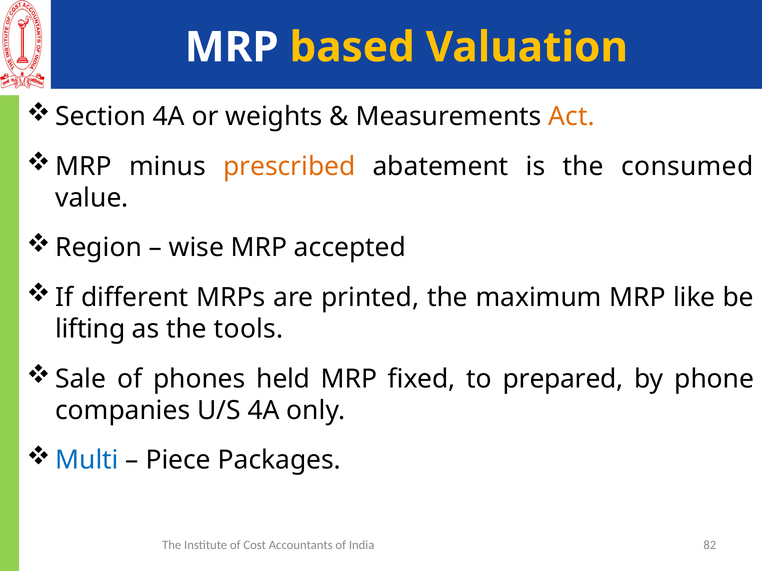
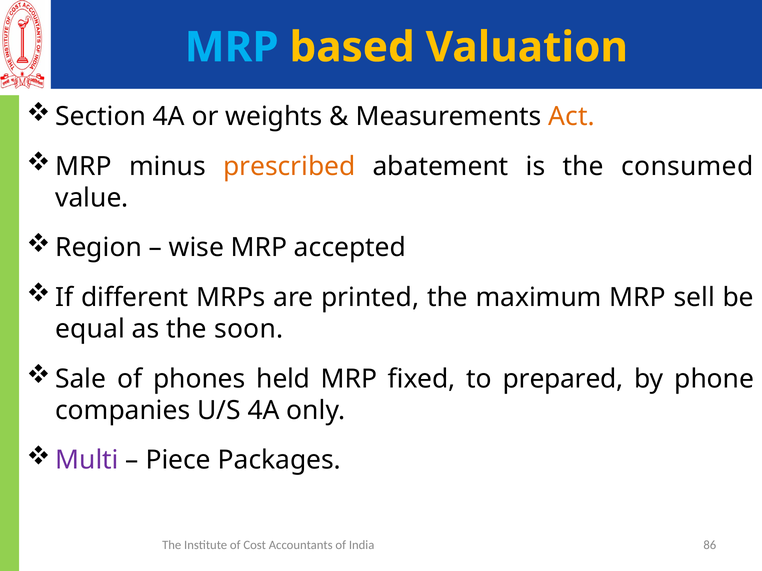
MRP at (232, 47) colour: white -> light blue
like: like -> sell
lifting: lifting -> equal
tools: tools -> soon
Multi colour: blue -> purple
82: 82 -> 86
